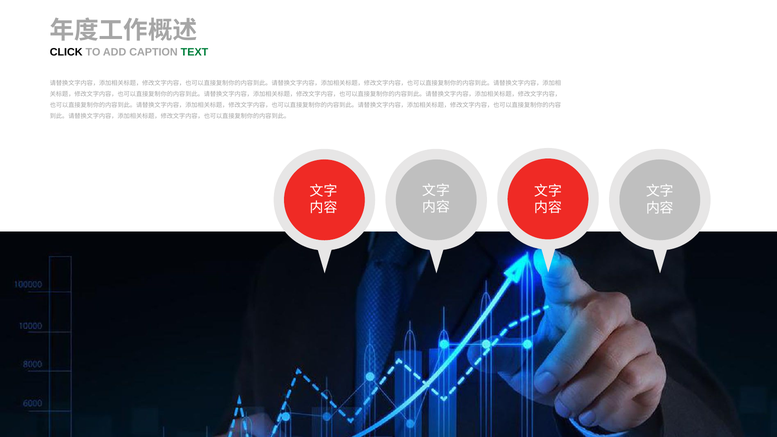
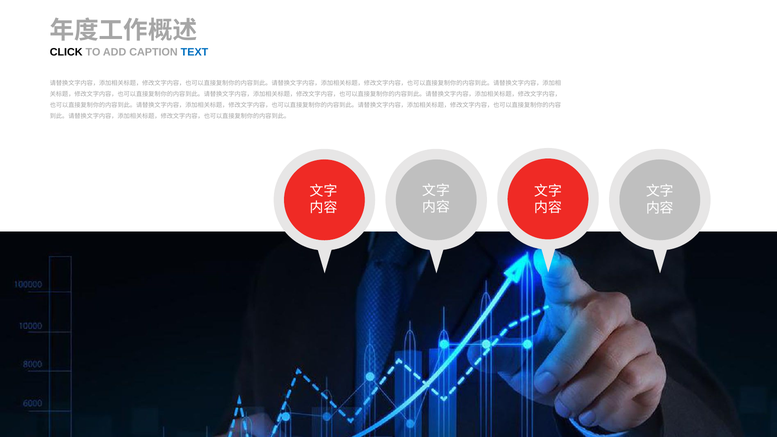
TEXT colour: green -> blue
